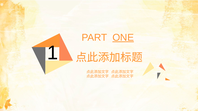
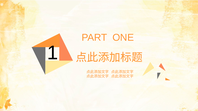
ONE underline: present -> none
